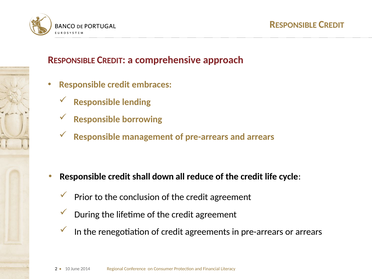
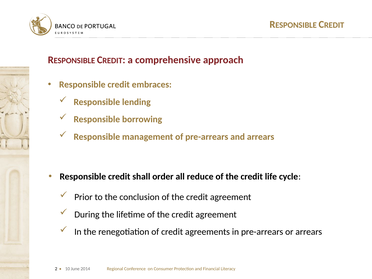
down: down -> order
